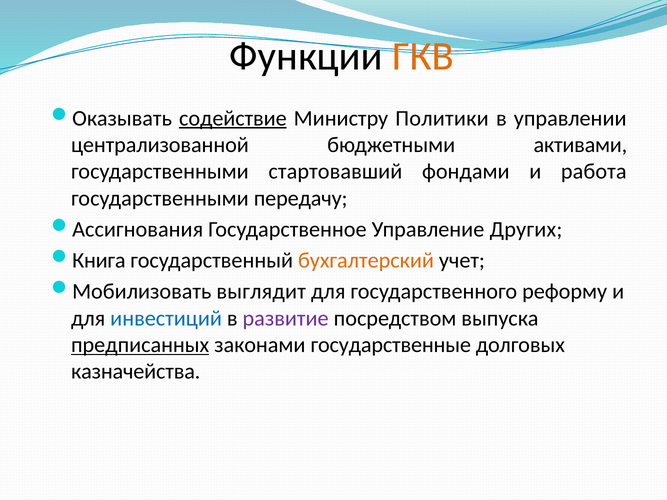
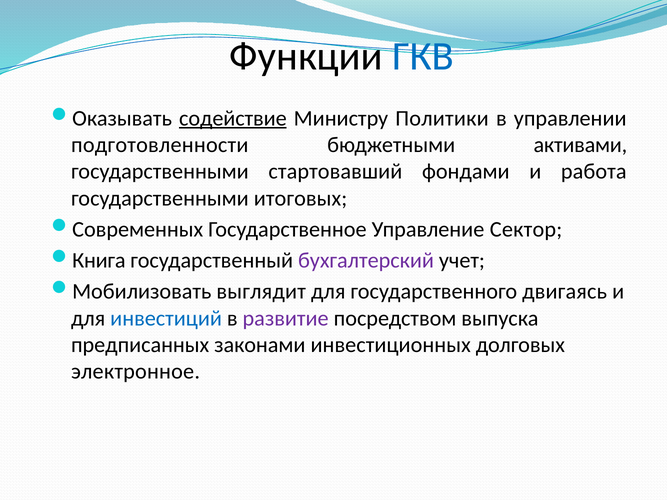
ГКВ colour: orange -> blue
централизованной: централизованной -> подготовленности
передачу: передачу -> итоговых
Ассигнования: Ассигнования -> Современных
Других: Других -> Сектор
бухгалтерский colour: orange -> purple
реформу: реформу -> двигаясь
предписанных underline: present -> none
государственные: государственные -> инвестиционных
казначейства: казначейства -> электронное
